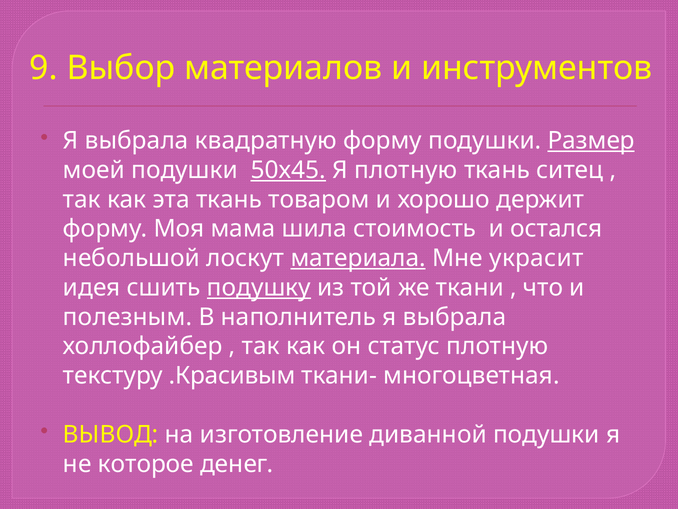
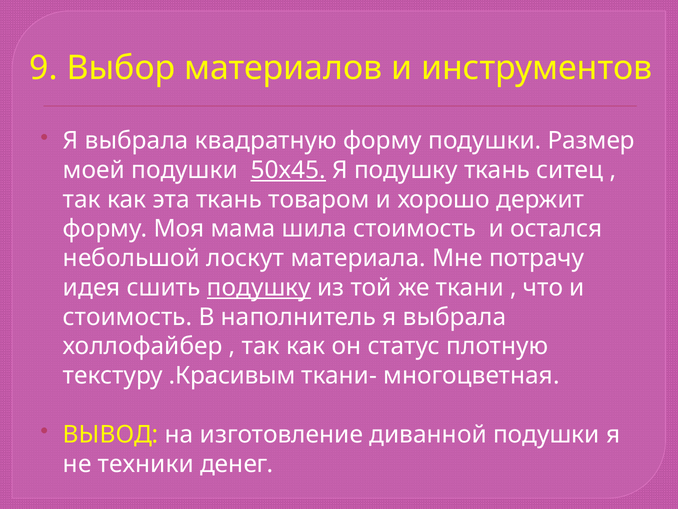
Размер underline: present -> none
Я плотную: плотную -> подушку
материала underline: present -> none
украсит: украсит -> потрачу
полезным at (128, 317): полезным -> стоимость
которое: которое -> техники
